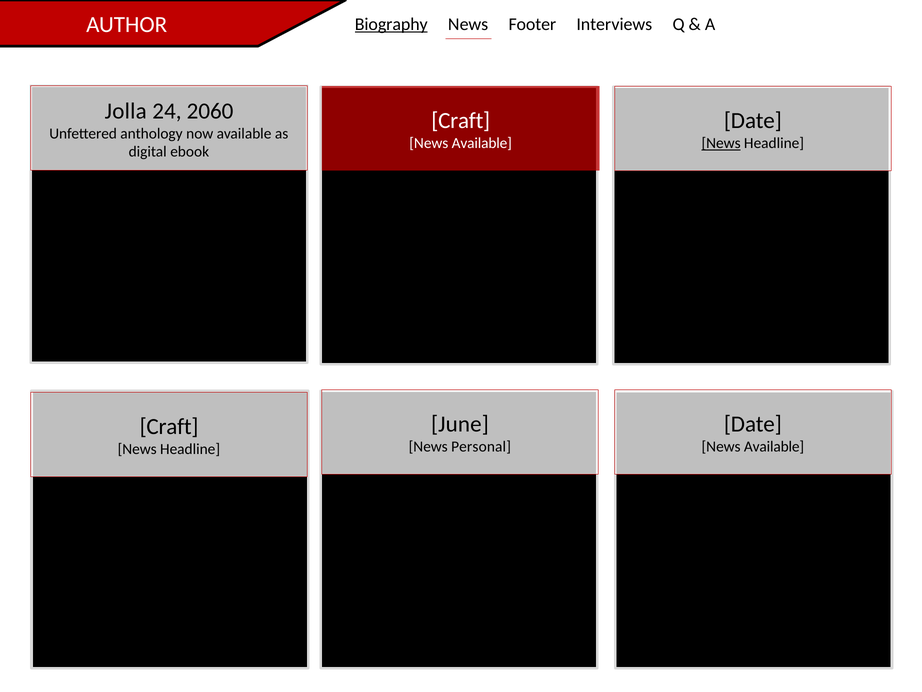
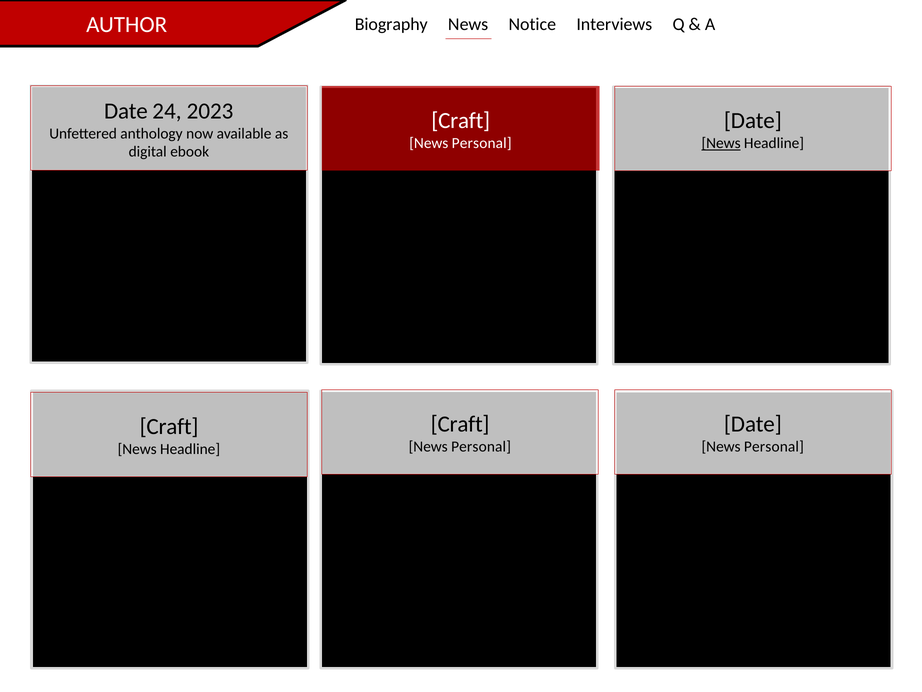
Biography underline: present -> none
Footer: Footer -> Notice
Jolla at (126, 111): Jolla -> Date
2060: 2060 -> 2023
Available at (482, 143): Available -> Personal
June at (460, 424): June -> Craft
Available at (774, 447): Available -> Personal
